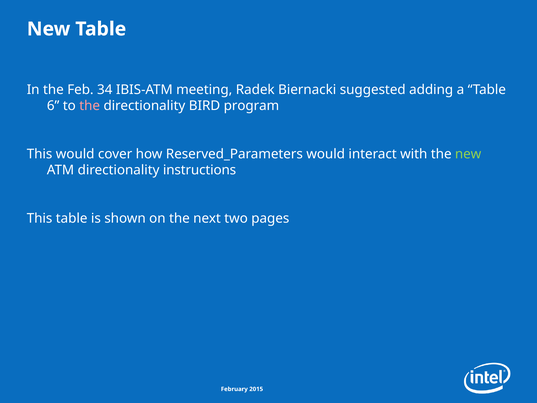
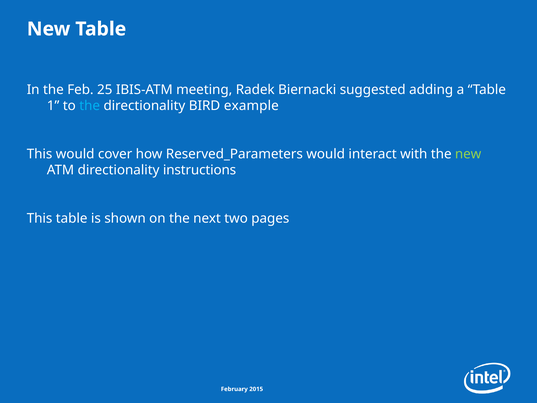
34: 34 -> 25
6: 6 -> 1
the at (90, 106) colour: pink -> light blue
program: program -> example
